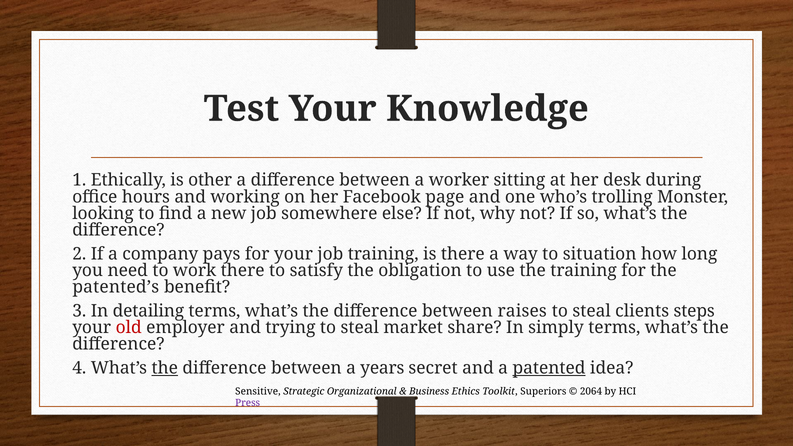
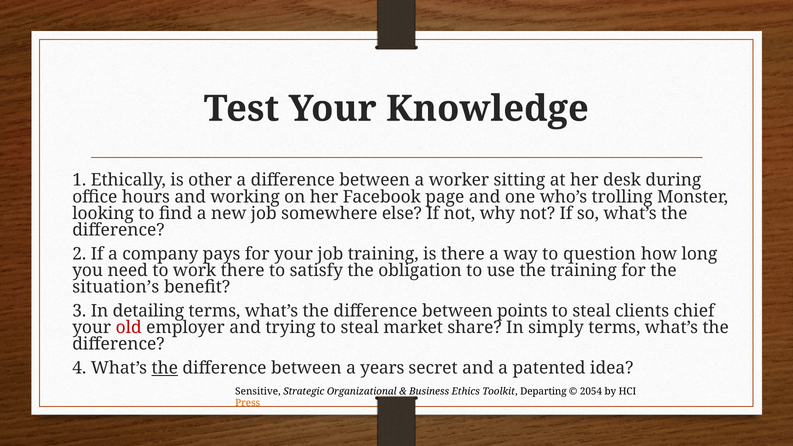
situation: situation -> question
patented’s: patented’s -> situation’s
raises: raises -> points
steps: steps -> chief
patented underline: present -> none
Superiors: Superiors -> Departing
2064: 2064 -> 2054
Press colour: purple -> orange
